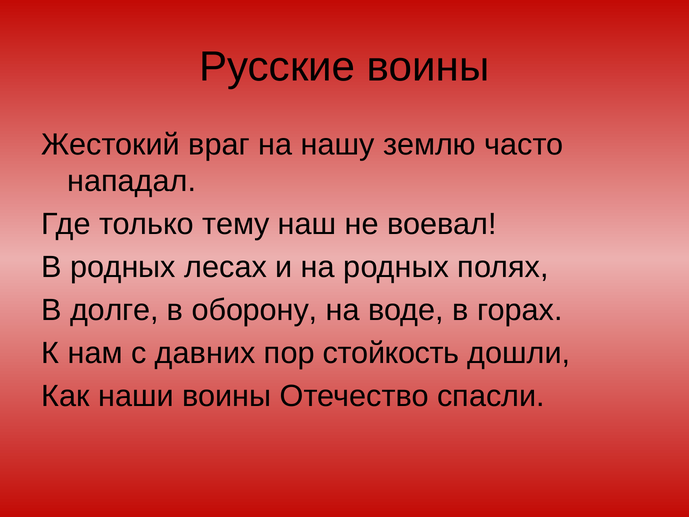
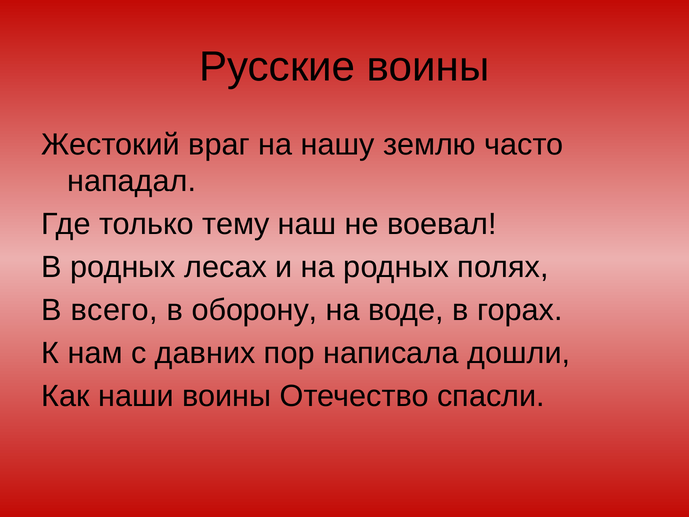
долге: долге -> всего
стойкость: стойкость -> написала
